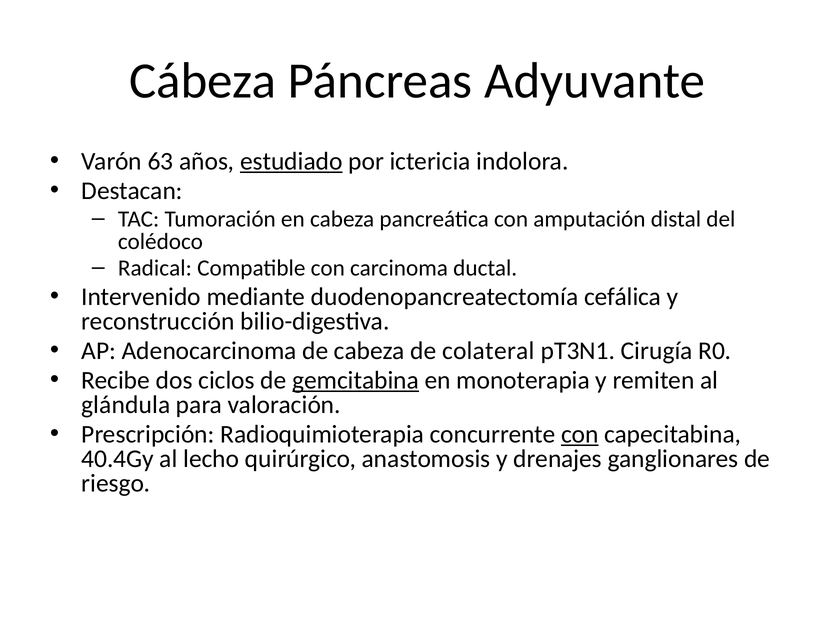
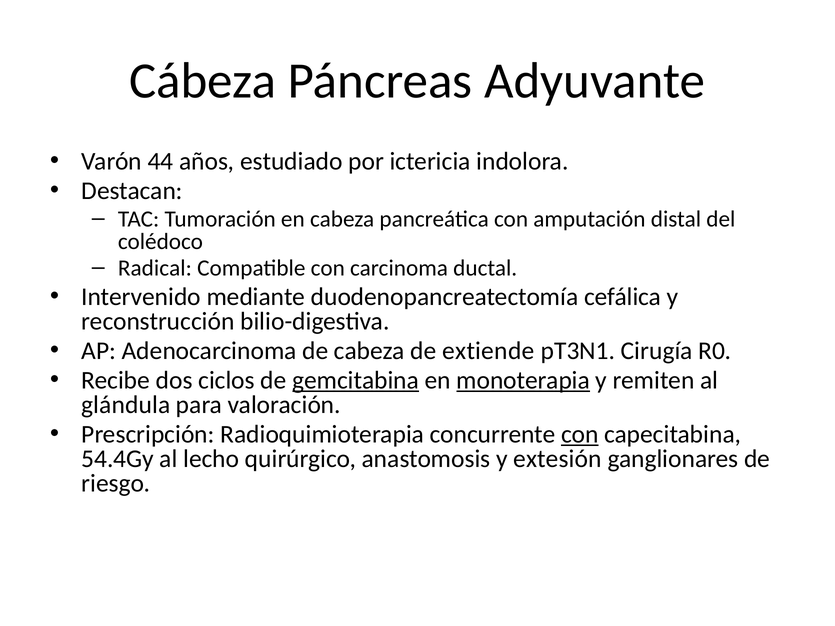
63: 63 -> 44
estudiado underline: present -> none
colateral: colateral -> extiende
monoterapia underline: none -> present
40.4Gy: 40.4Gy -> 54.4Gy
drenajes: drenajes -> extesión
